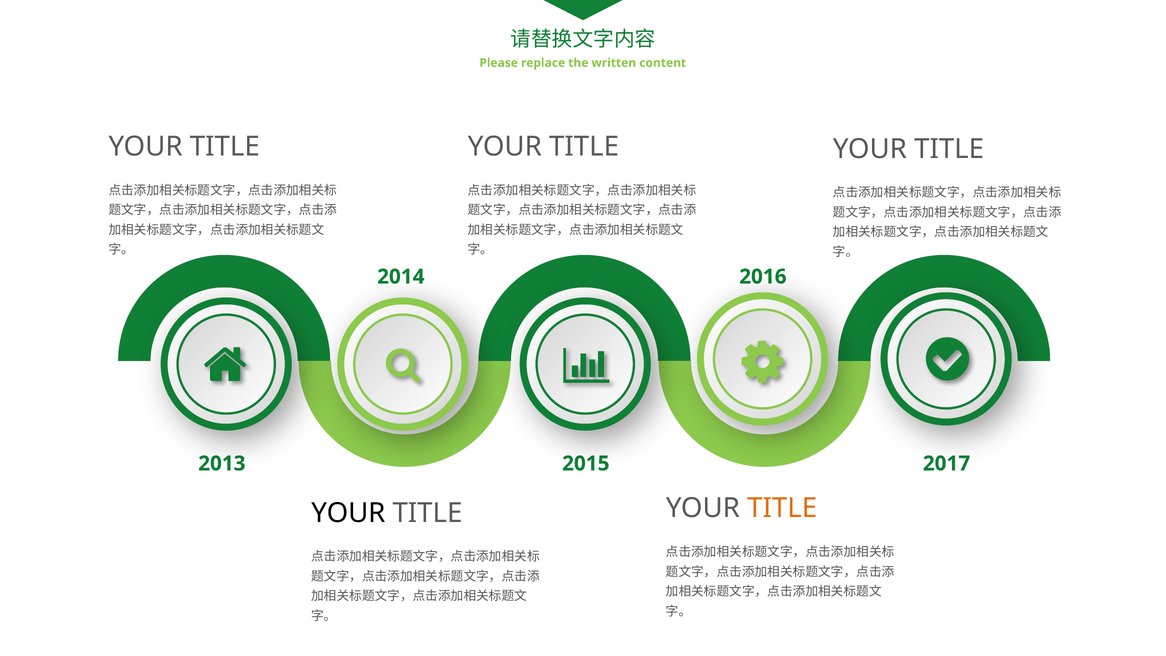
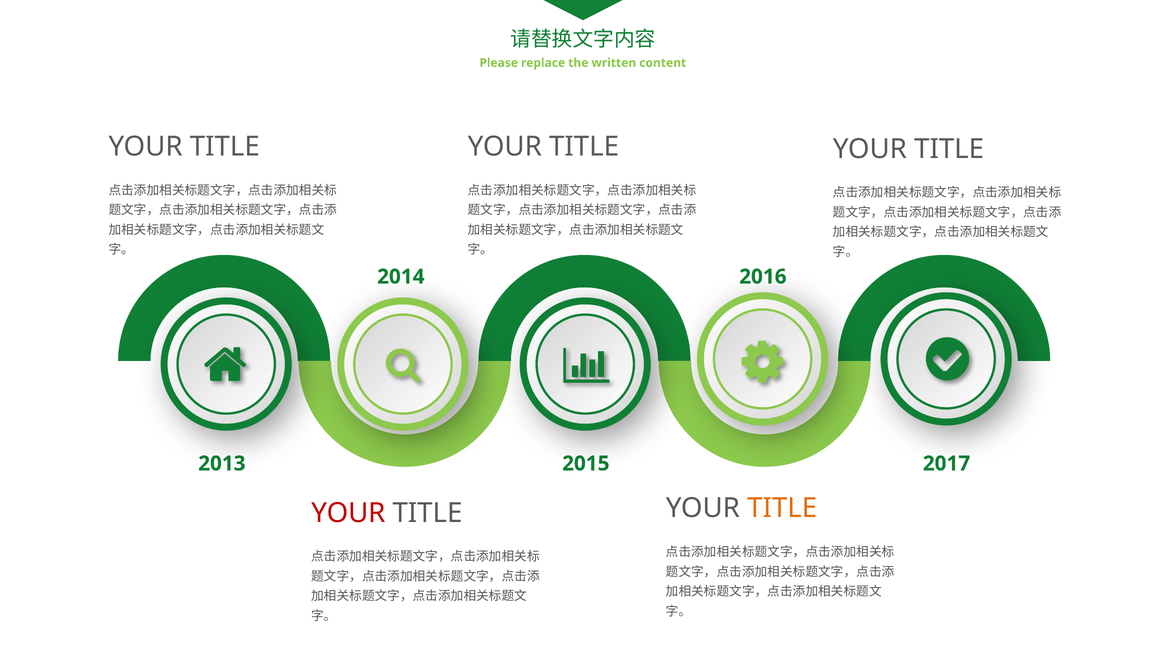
YOUR at (348, 513) colour: black -> red
